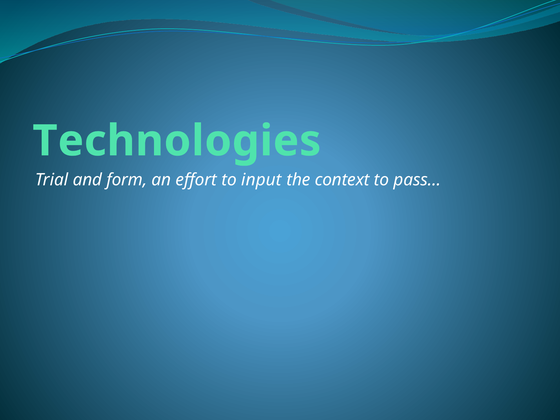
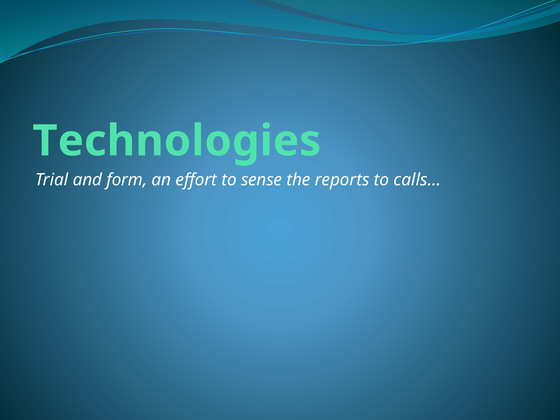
input: input -> sense
context: context -> reports
pass…: pass… -> calls…
